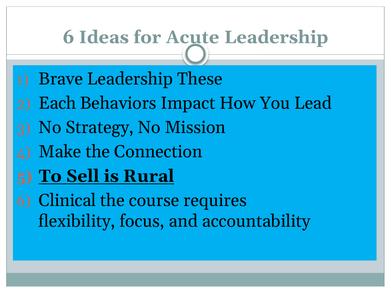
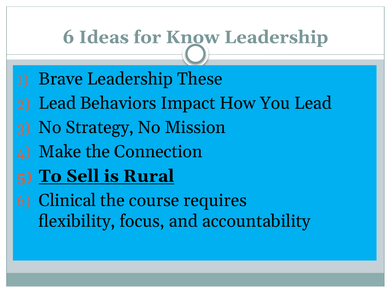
Acute: Acute -> Know
Each at (57, 103): Each -> Lead
